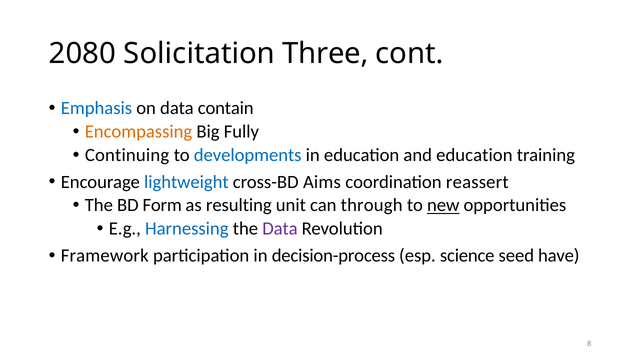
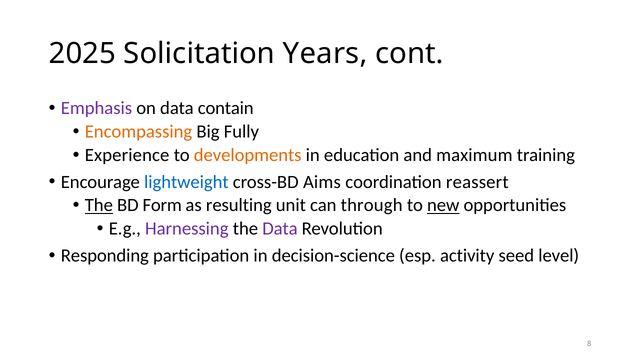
2080: 2080 -> 2025
Three: Three -> Years
Emphasis colour: blue -> purple
Continuing: Continuing -> Experience
developments colour: blue -> orange
and education: education -> maximum
The at (99, 205) underline: none -> present
Harnessing colour: blue -> purple
Framework: Framework -> Responding
decision-process: decision-process -> decision-science
science: science -> activity
have: have -> level
